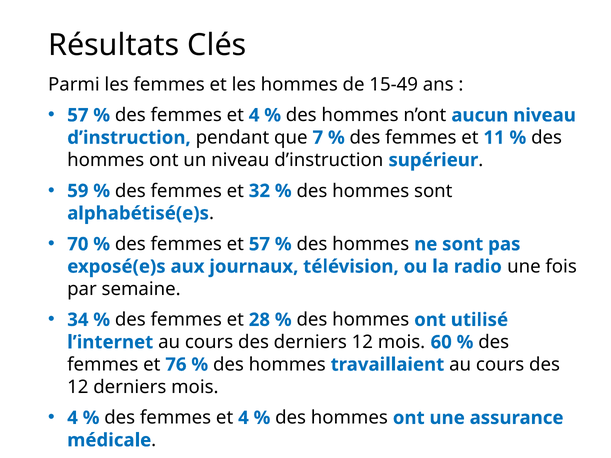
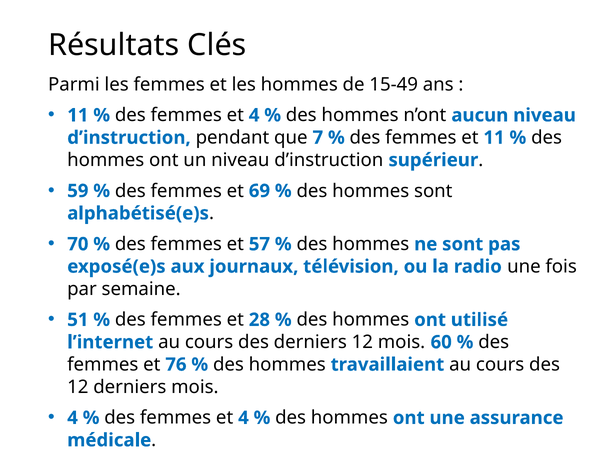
57 at (78, 115): 57 -> 11
32: 32 -> 69
34: 34 -> 51
